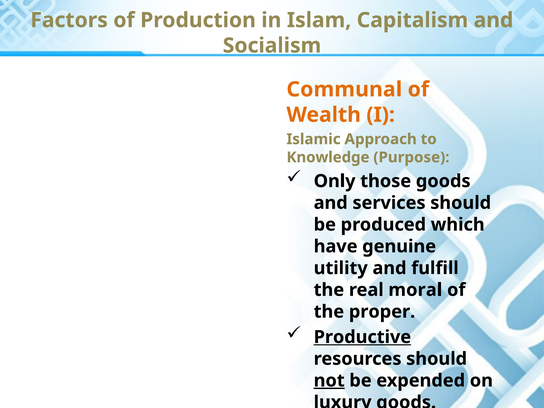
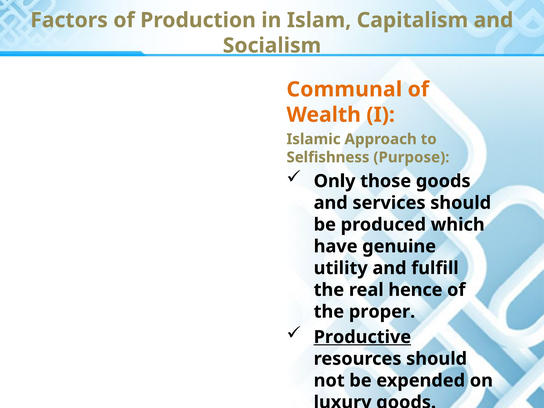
Knowledge: Knowledge -> Selfishness
moral: moral -> hence
not underline: present -> none
